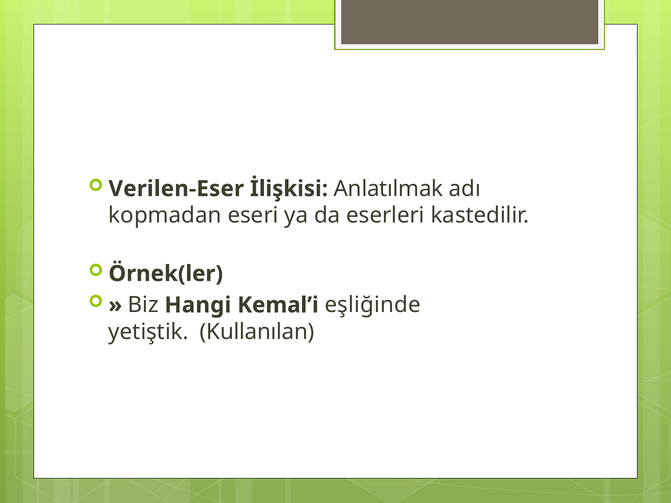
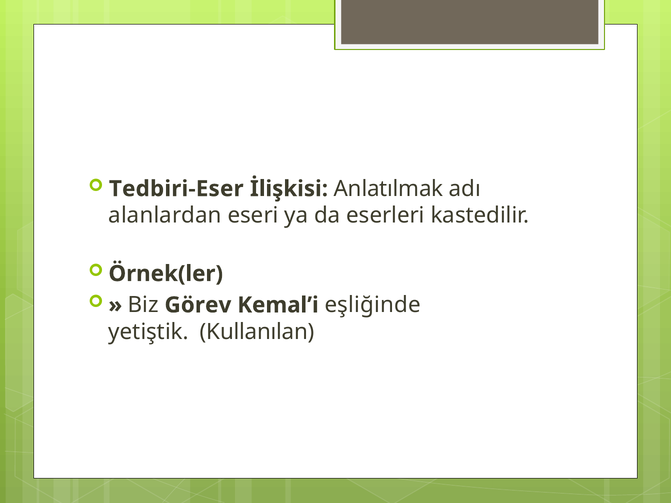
Verilen-Eser: Verilen-Eser -> Tedbiri-Eser
kopmadan: kopmadan -> alanlardan
Hangi: Hangi -> Görev
